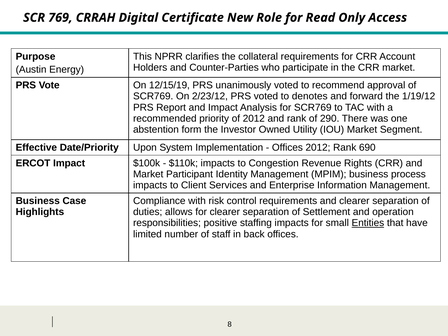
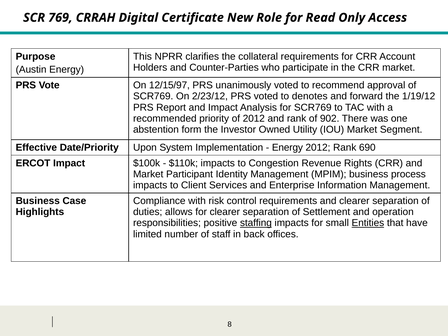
12/15/19: 12/15/19 -> 12/15/97
290: 290 -> 902
Offices at (287, 148): Offices -> Energy
staffing underline: none -> present
